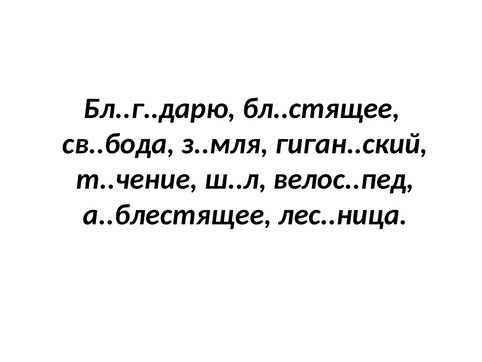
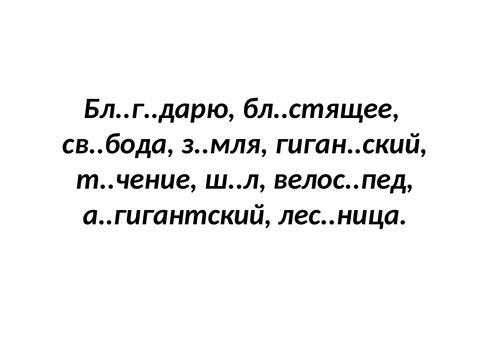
а..блестящее: а..блестящее -> а..гигантский
